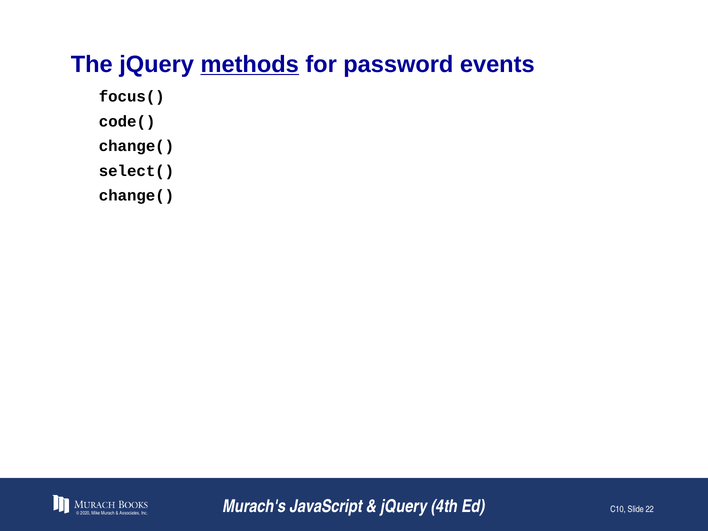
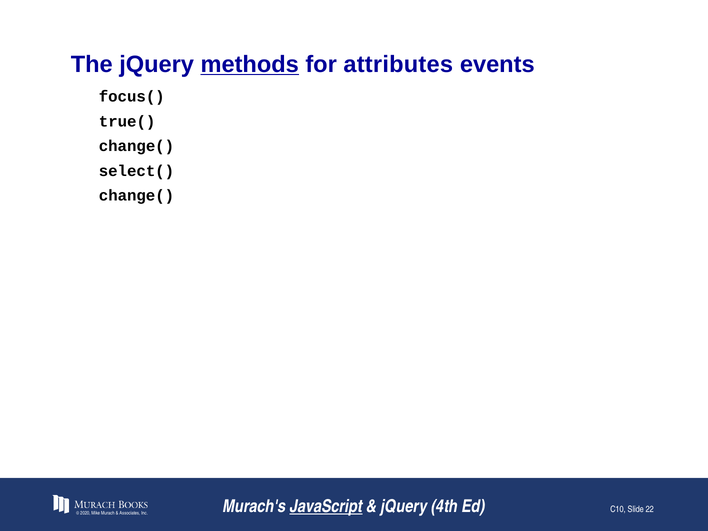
password: password -> attributes
code(: code( -> true(
JavaScript underline: none -> present
